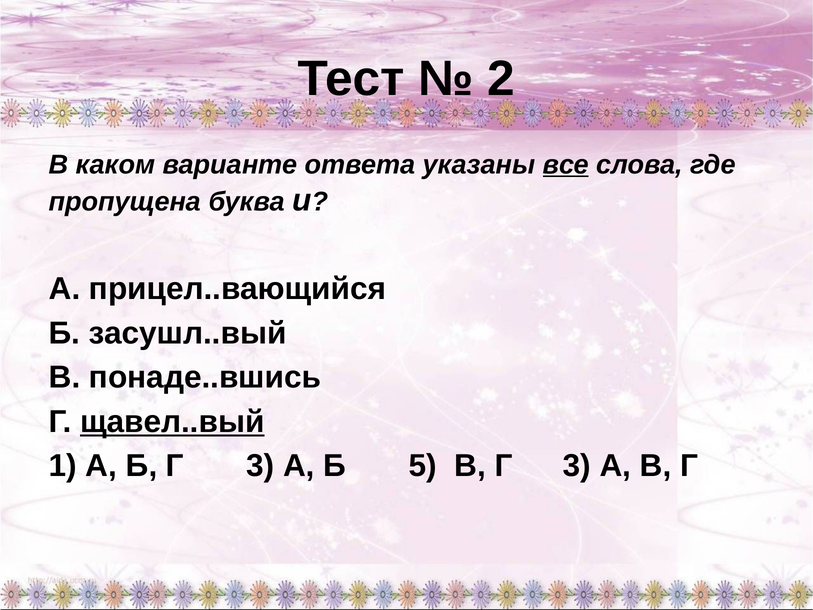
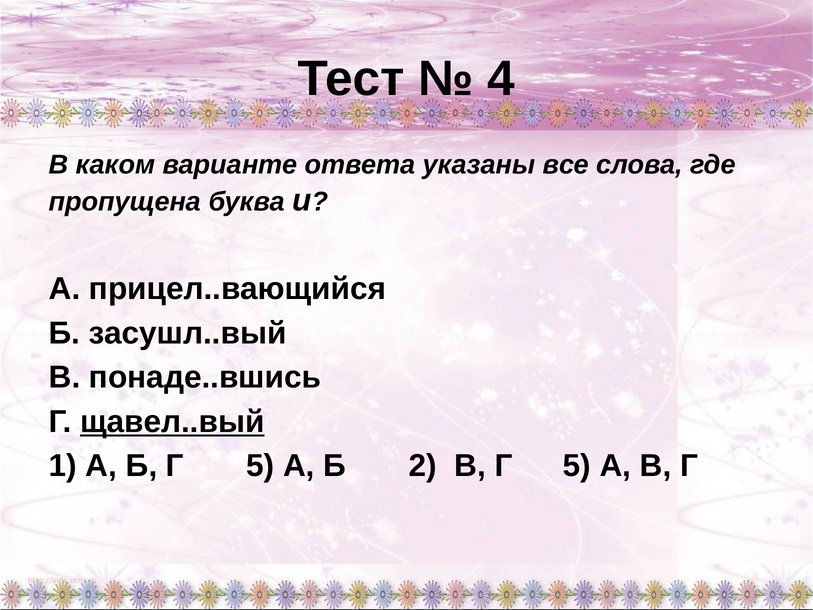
2: 2 -> 4
все underline: present -> none
Б Г 3: 3 -> 5
5: 5 -> 2
В Г 3: 3 -> 5
